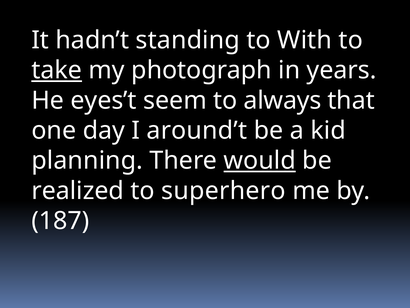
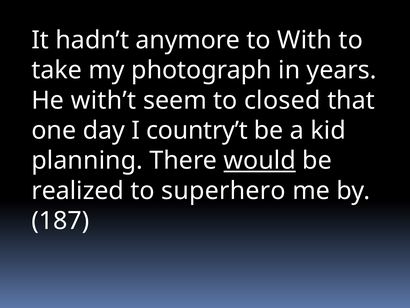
standing: standing -> anymore
take underline: present -> none
eyes’t: eyes’t -> with’t
always: always -> closed
around’t: around’t -> country’t
